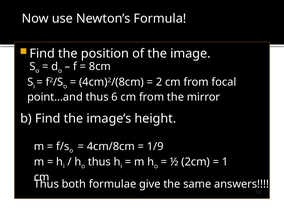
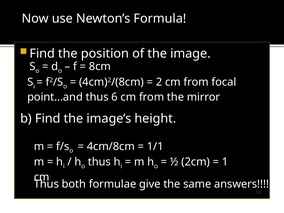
1/9: 1/9 -> 1/1
